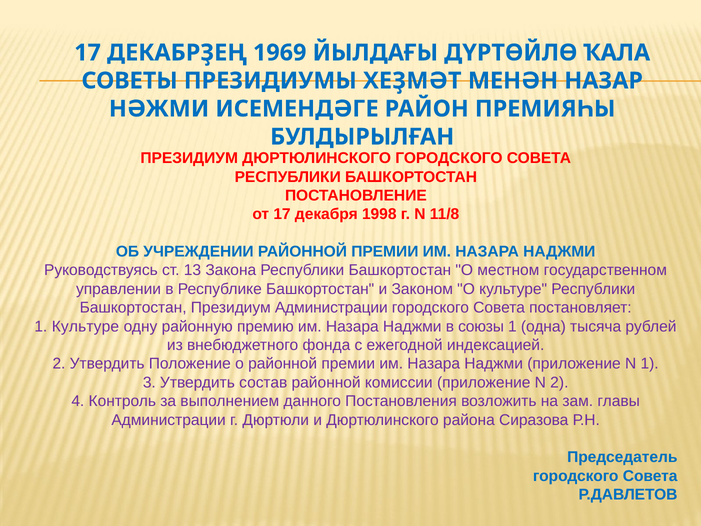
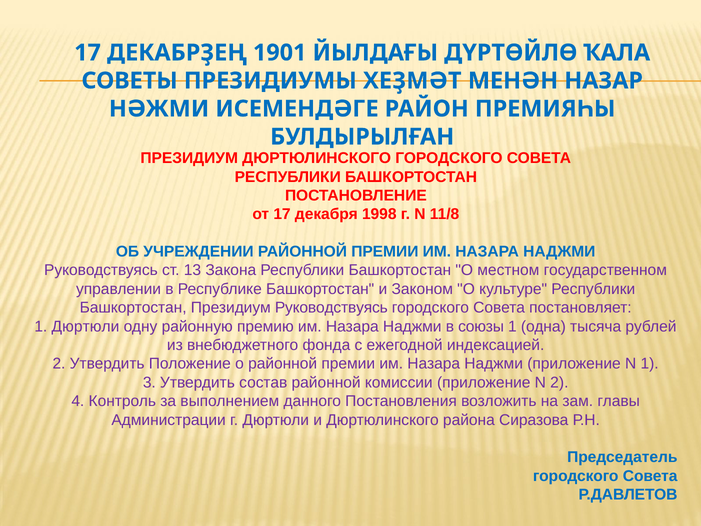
1969: 1969 -> 1901
Президиум Администрации: Администрации -> Руководствуясь
1 Культуре: Культуре -> Дюртюли
